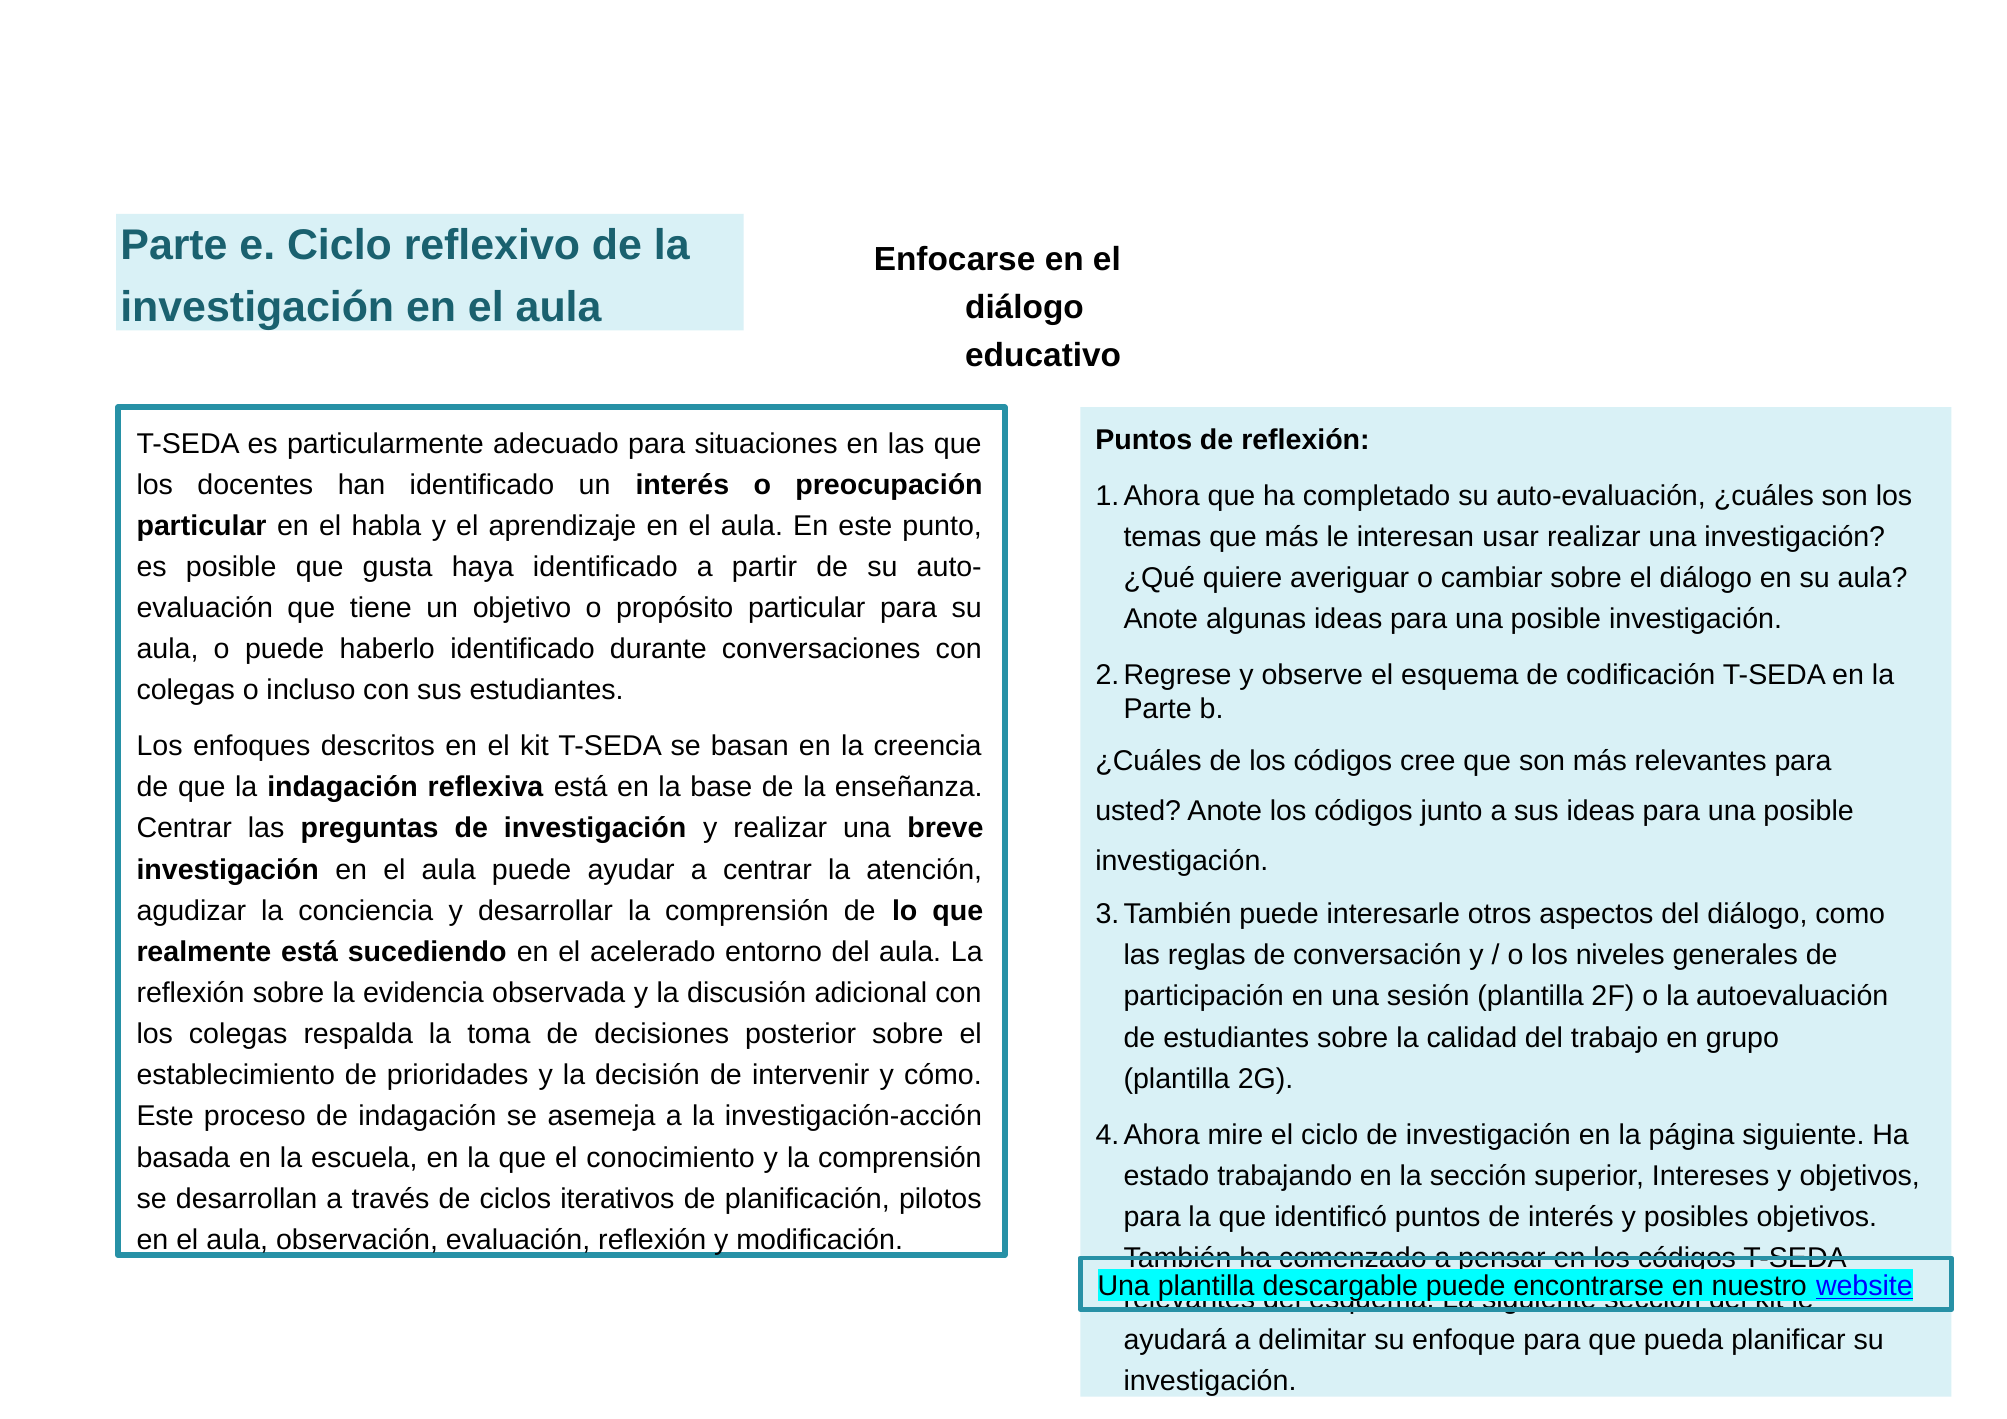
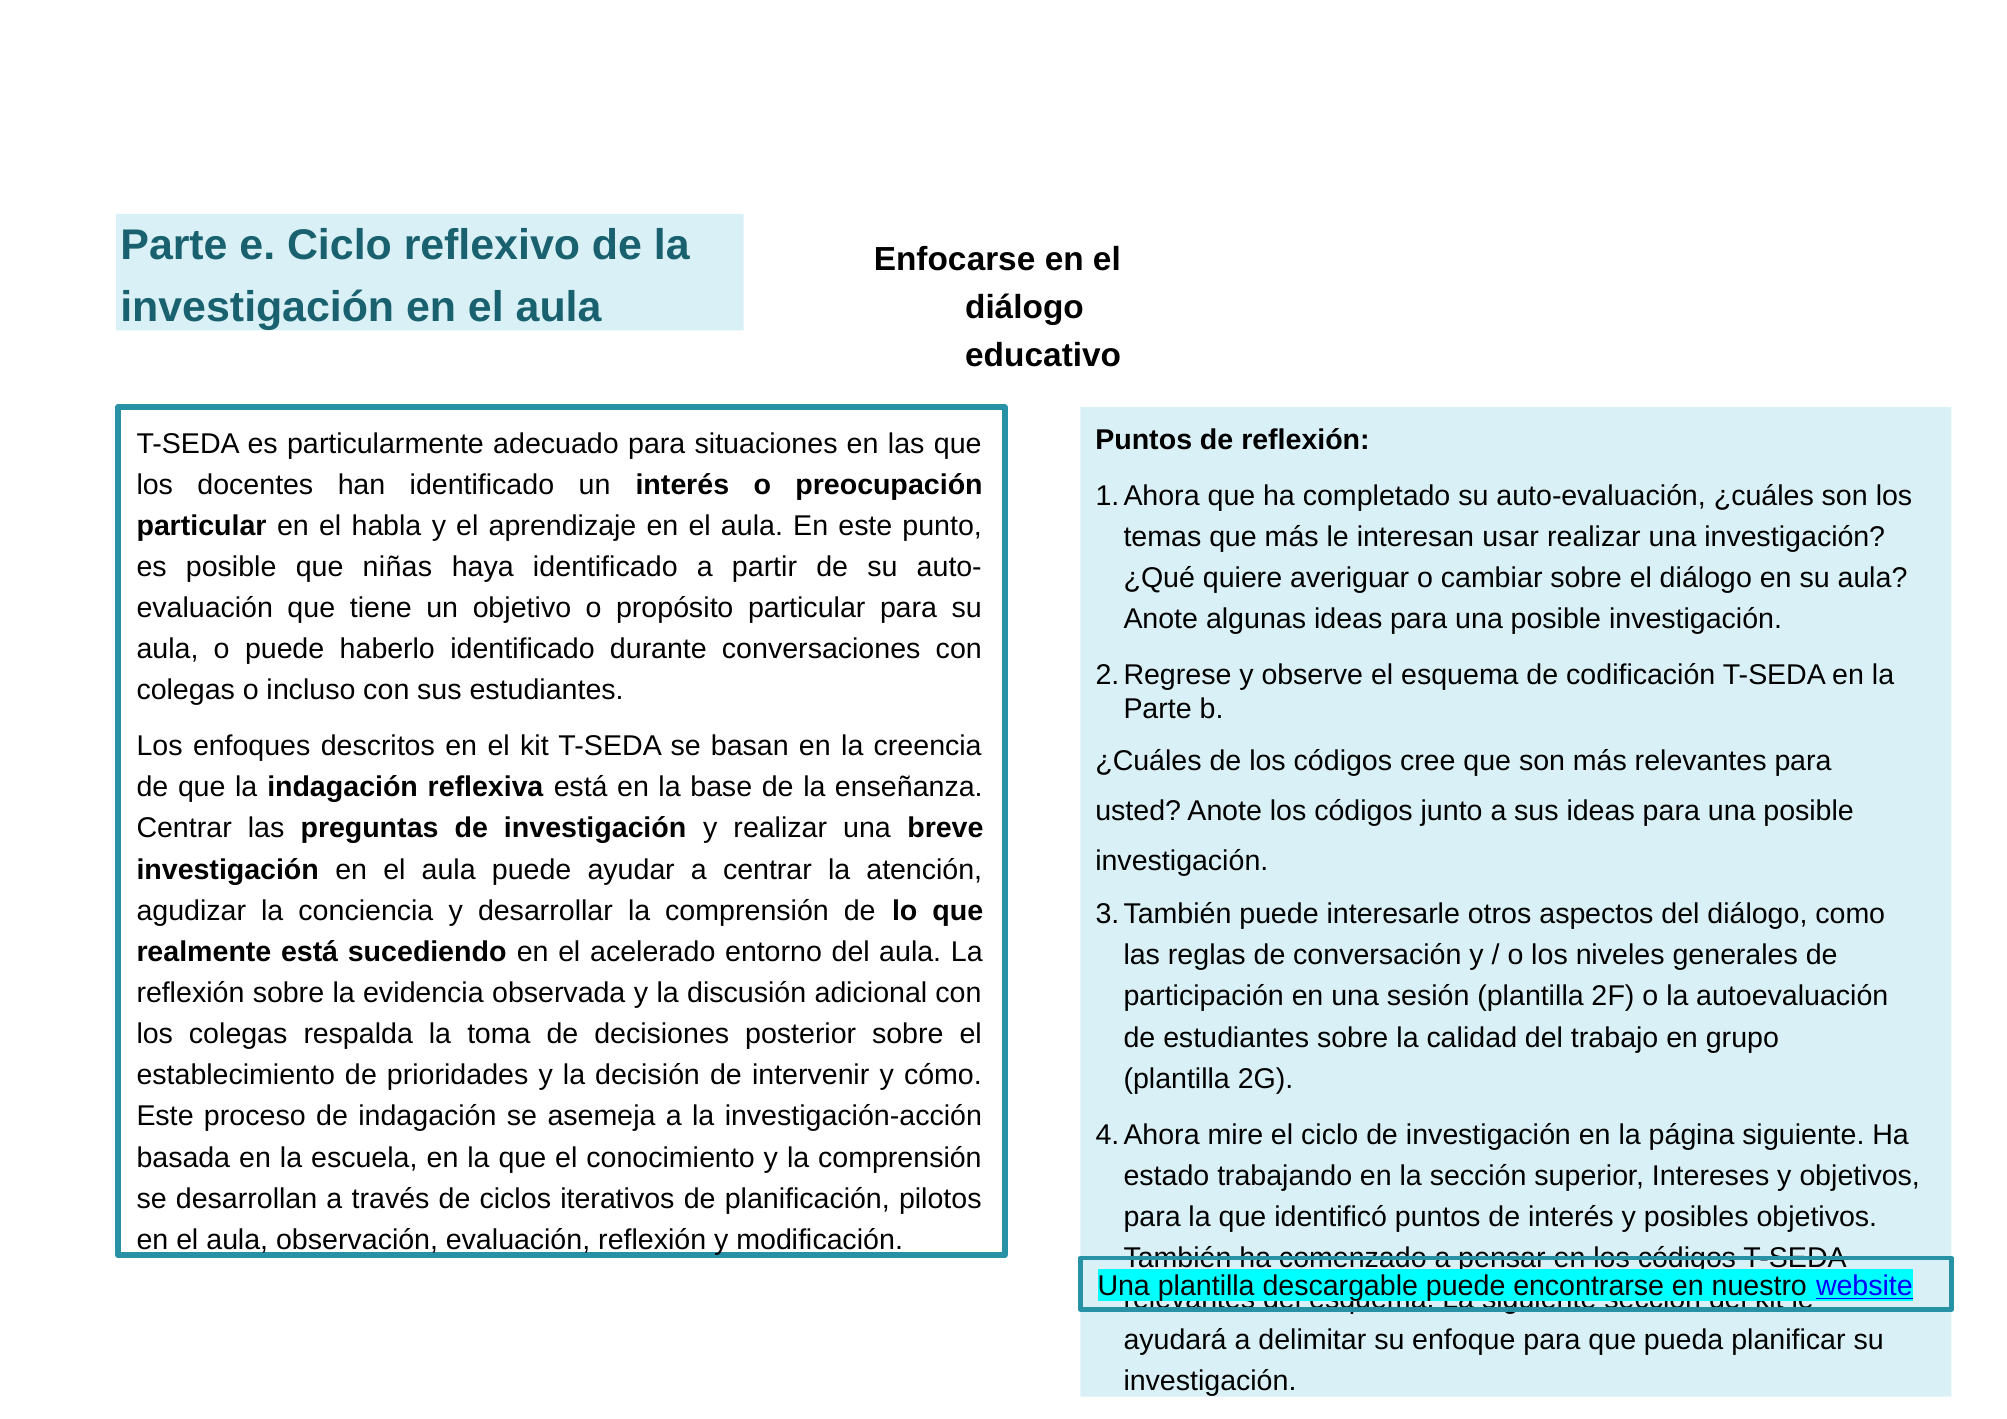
gusta: gusta -> niñas
